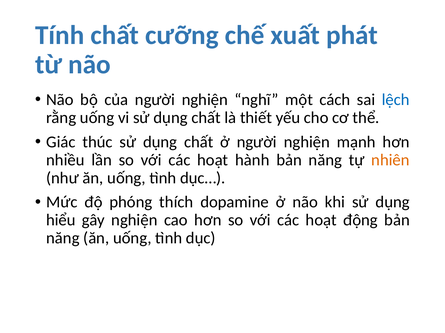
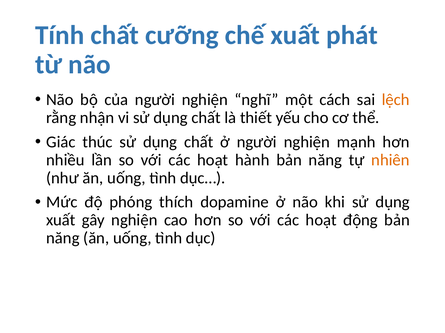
lệch colour: blue -> orange
rằng uống: uống -> nhận
hiểu at (61, 221): hiểu -> xuất
